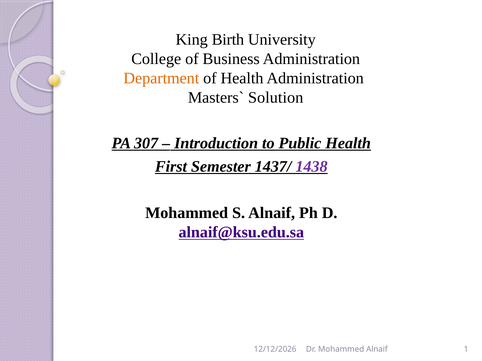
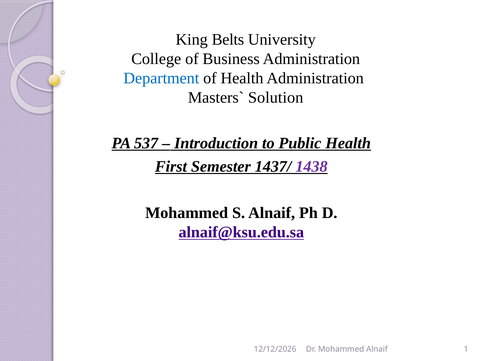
Birth: Birth -> Belts
Department colour: orange -> blue
307: 307 -> 537
